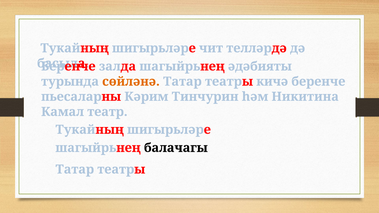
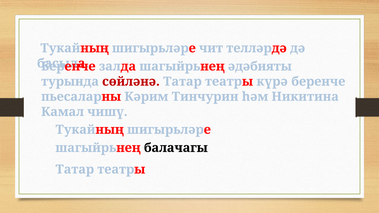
сөйләнә colour: orange -> red
кичә: кичә -> күрә
театр: театр -> чишү
